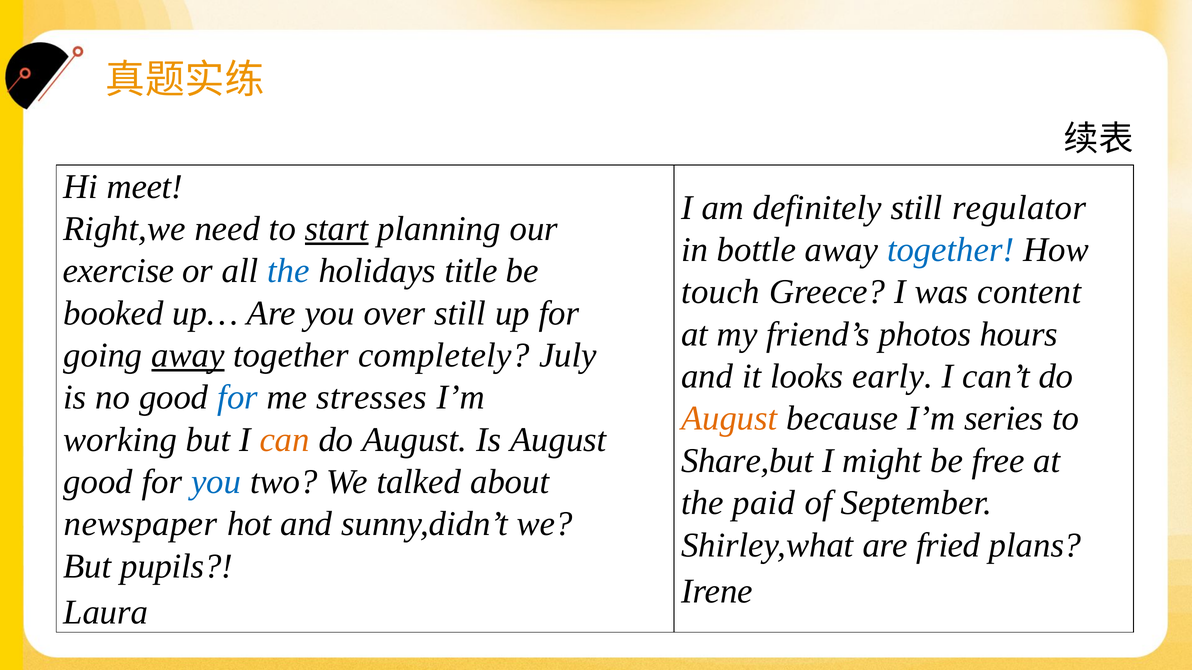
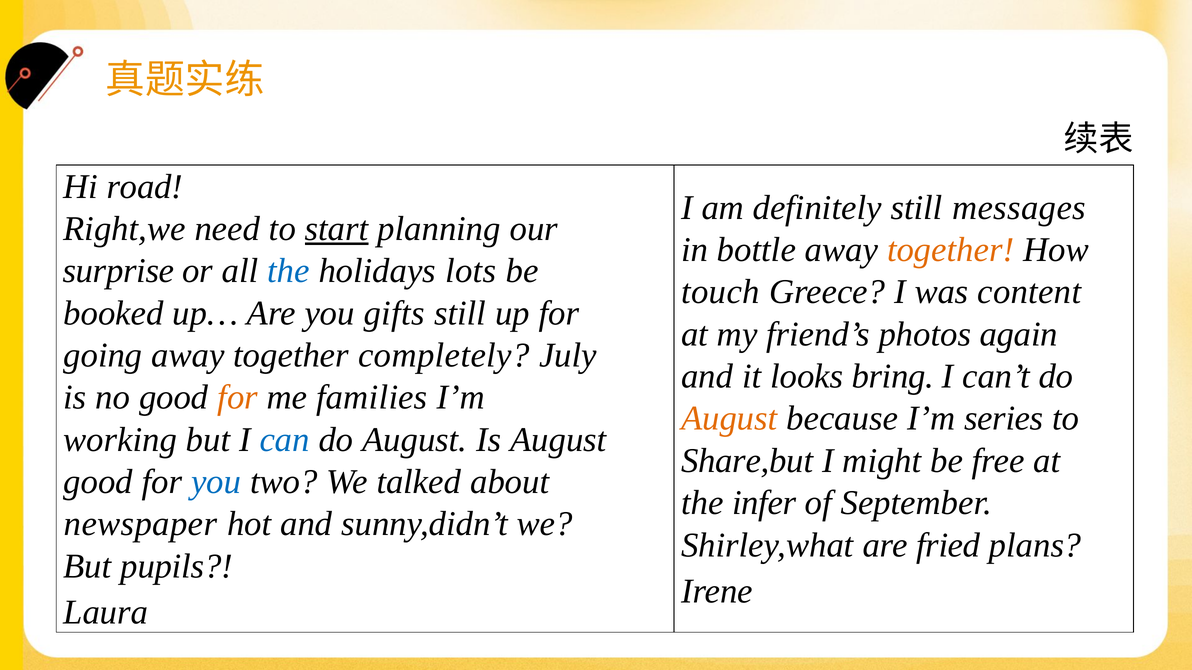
meet: meet -> road
regulator: regulator -> messages
together at (951, 250) colour: blue -> orange
exercise: exercise -> surprise
title: title -> lots
over: over -> gifts
hours: hours -> again
away at (188, 356) underline: present -> none
early: early -> bring
for at (238, 398) colour: blue -> orange
stresses: stresses -> families
can colour: orange -> blue
paid: paid -> infer
